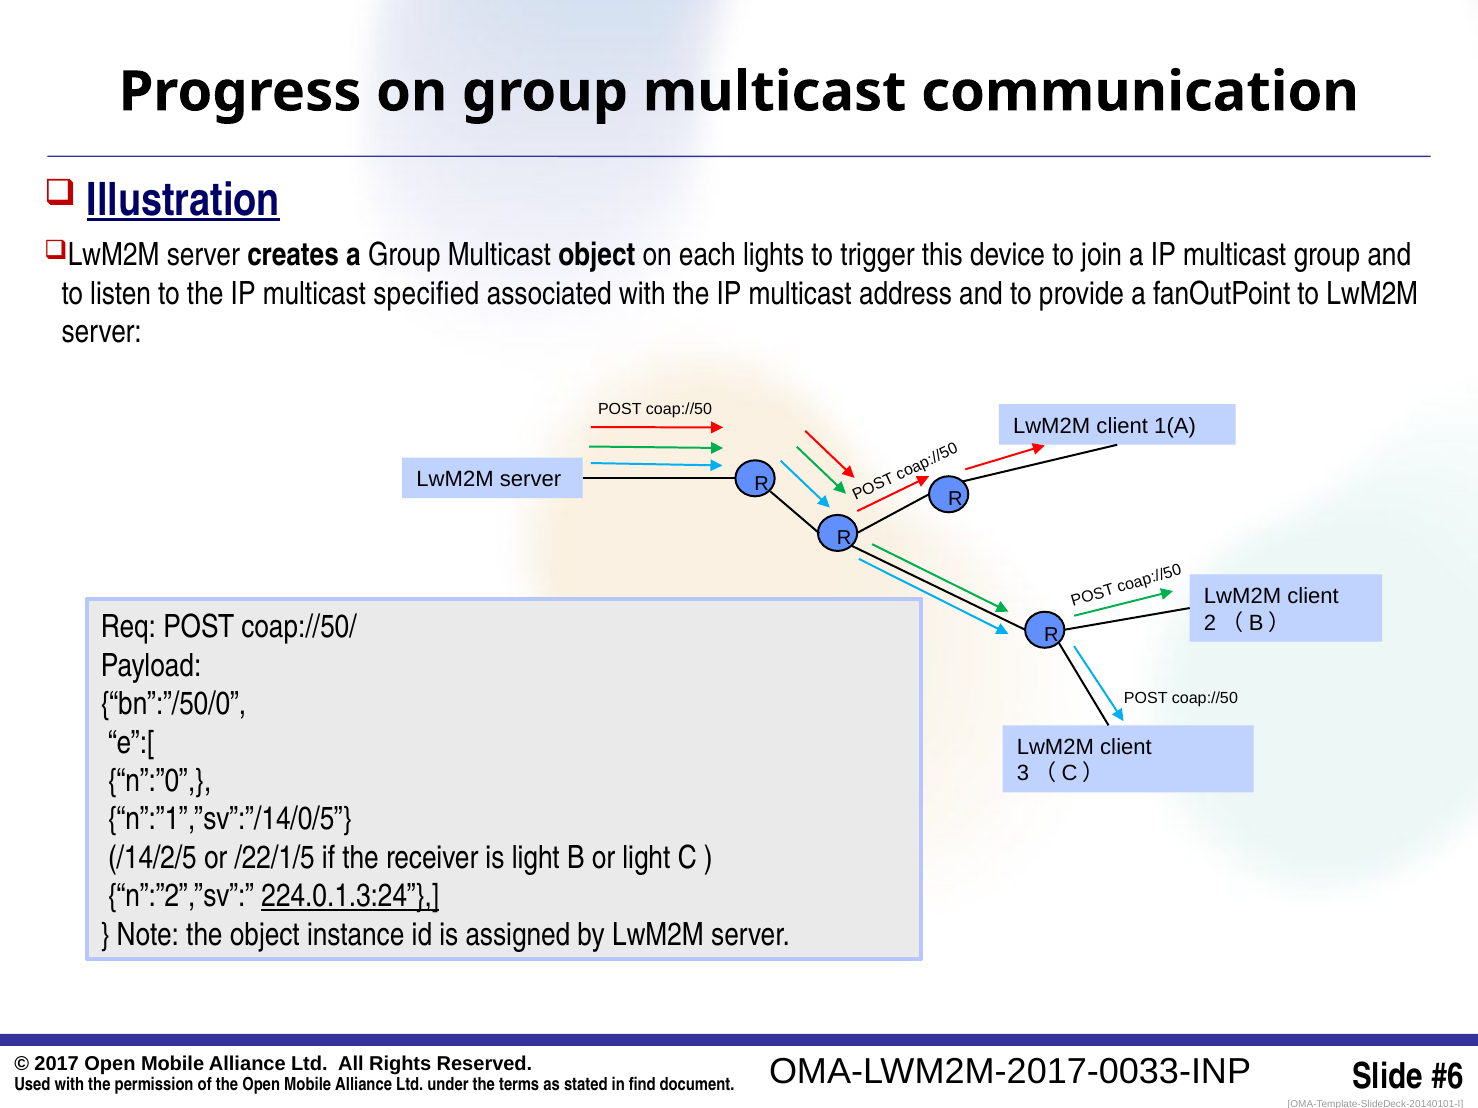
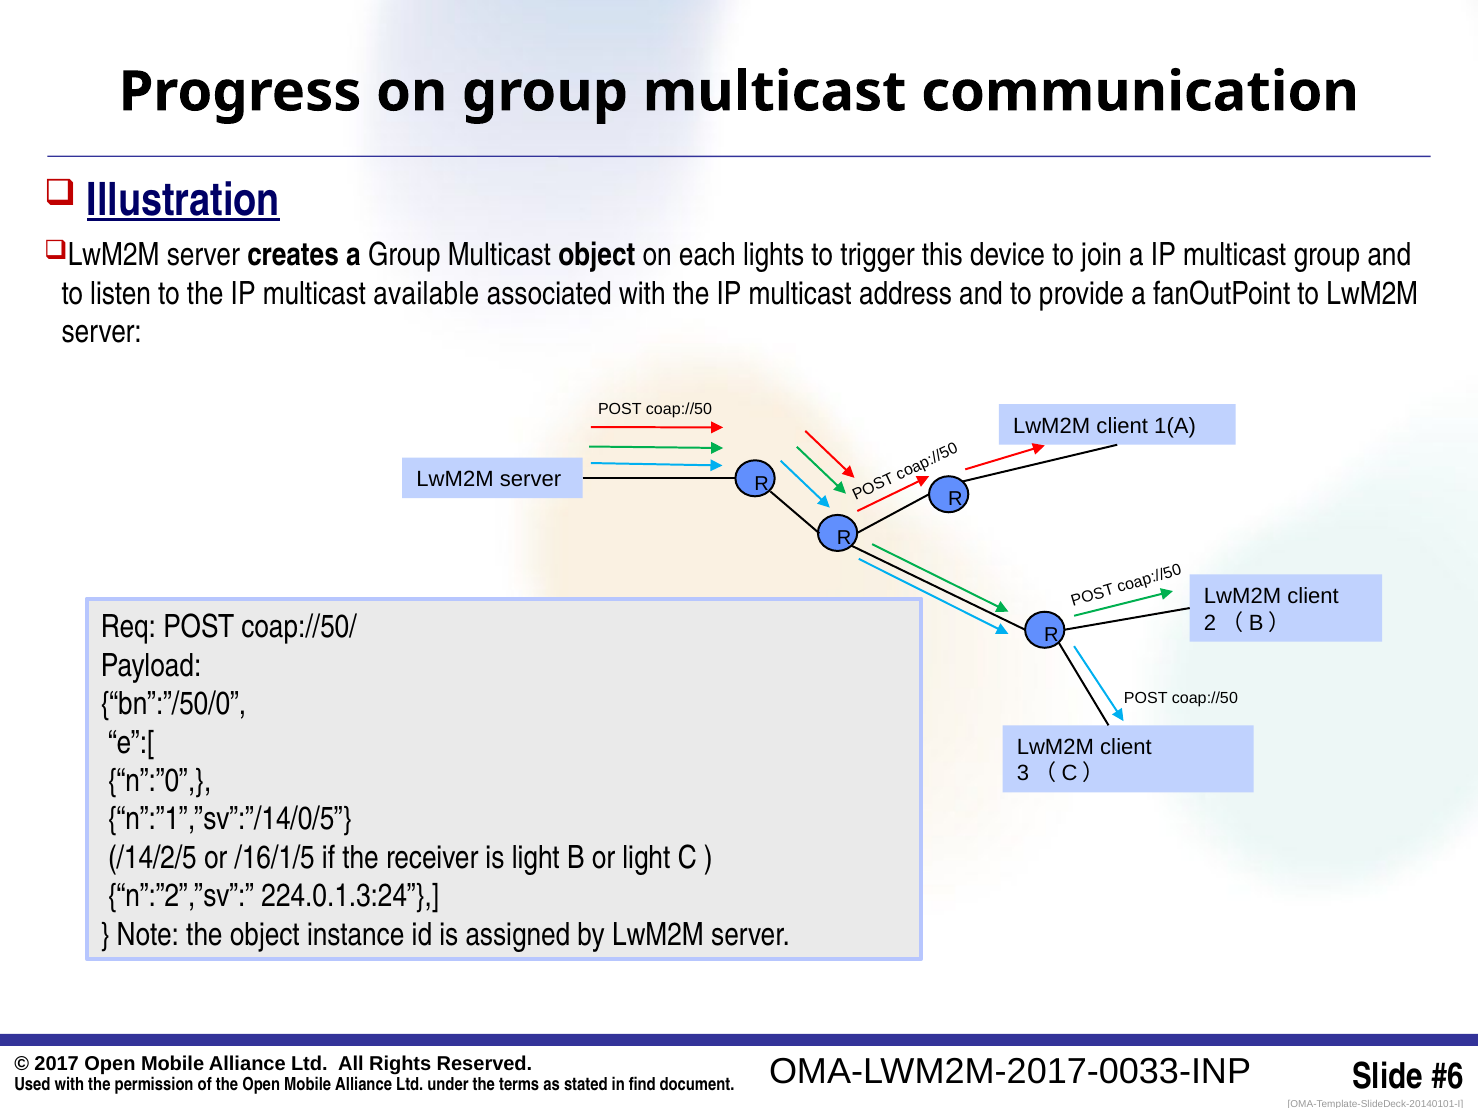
specified: specified -> available
/22/1/5: /22/1/5 -> /16/1/5
224.0.1.3:24 underline: present -> none
